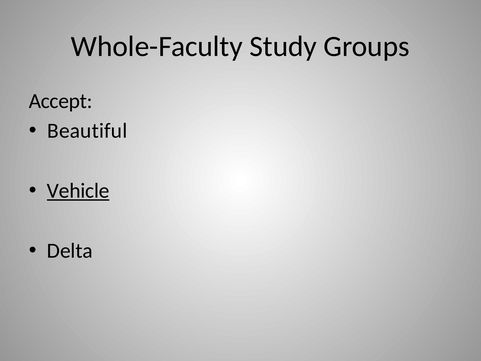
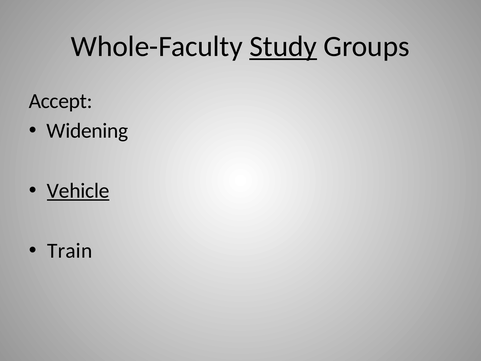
Study underline: none -> present
Beautiful: Beautiful -> Widening
Delta: Delta -> Train
